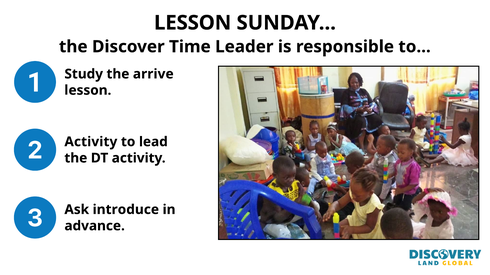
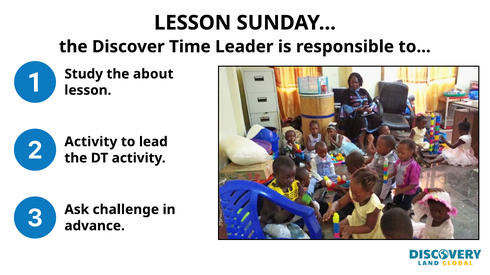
arrive: arrive -> about
introduce: introduce -> challenge
